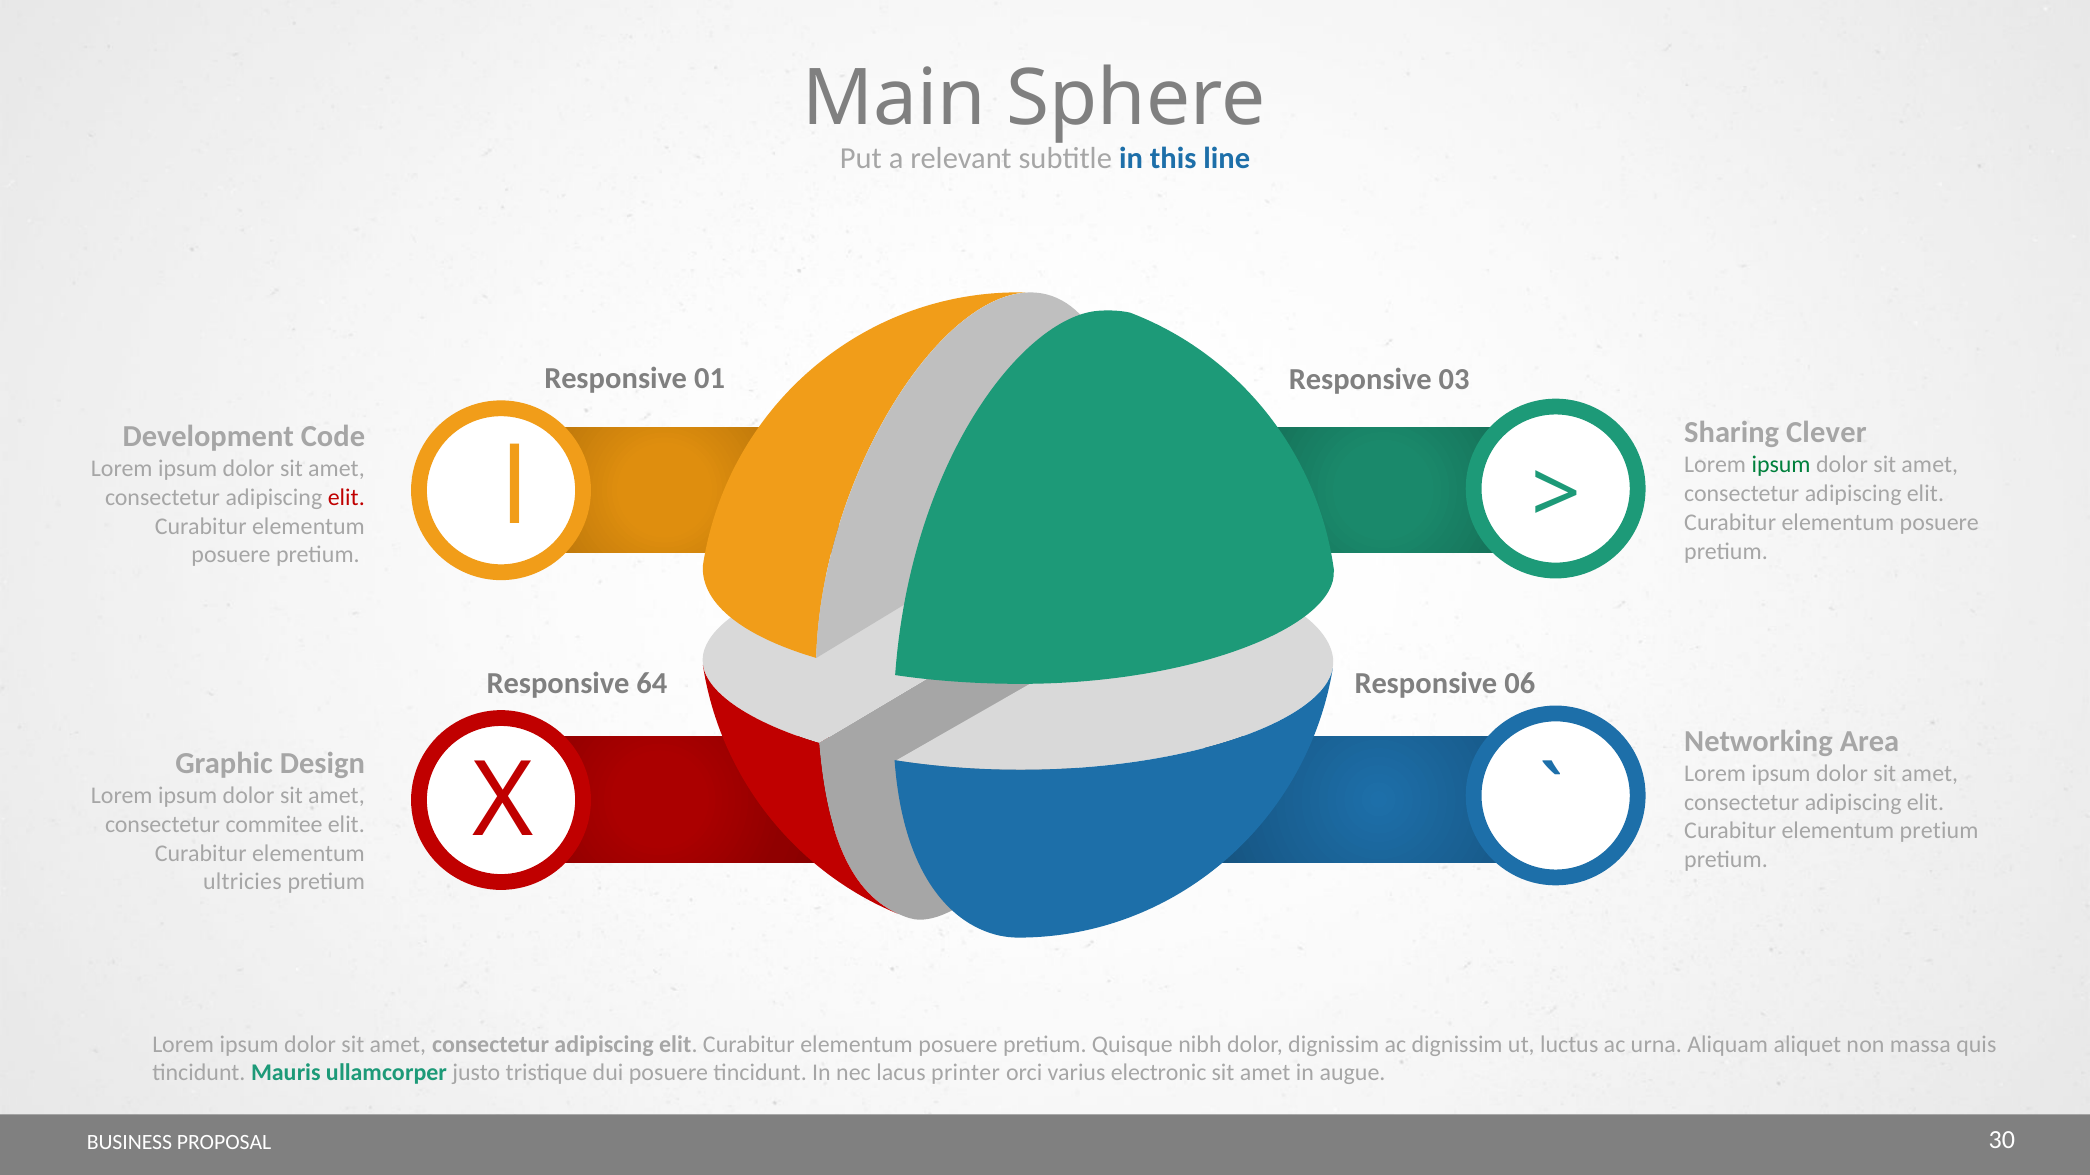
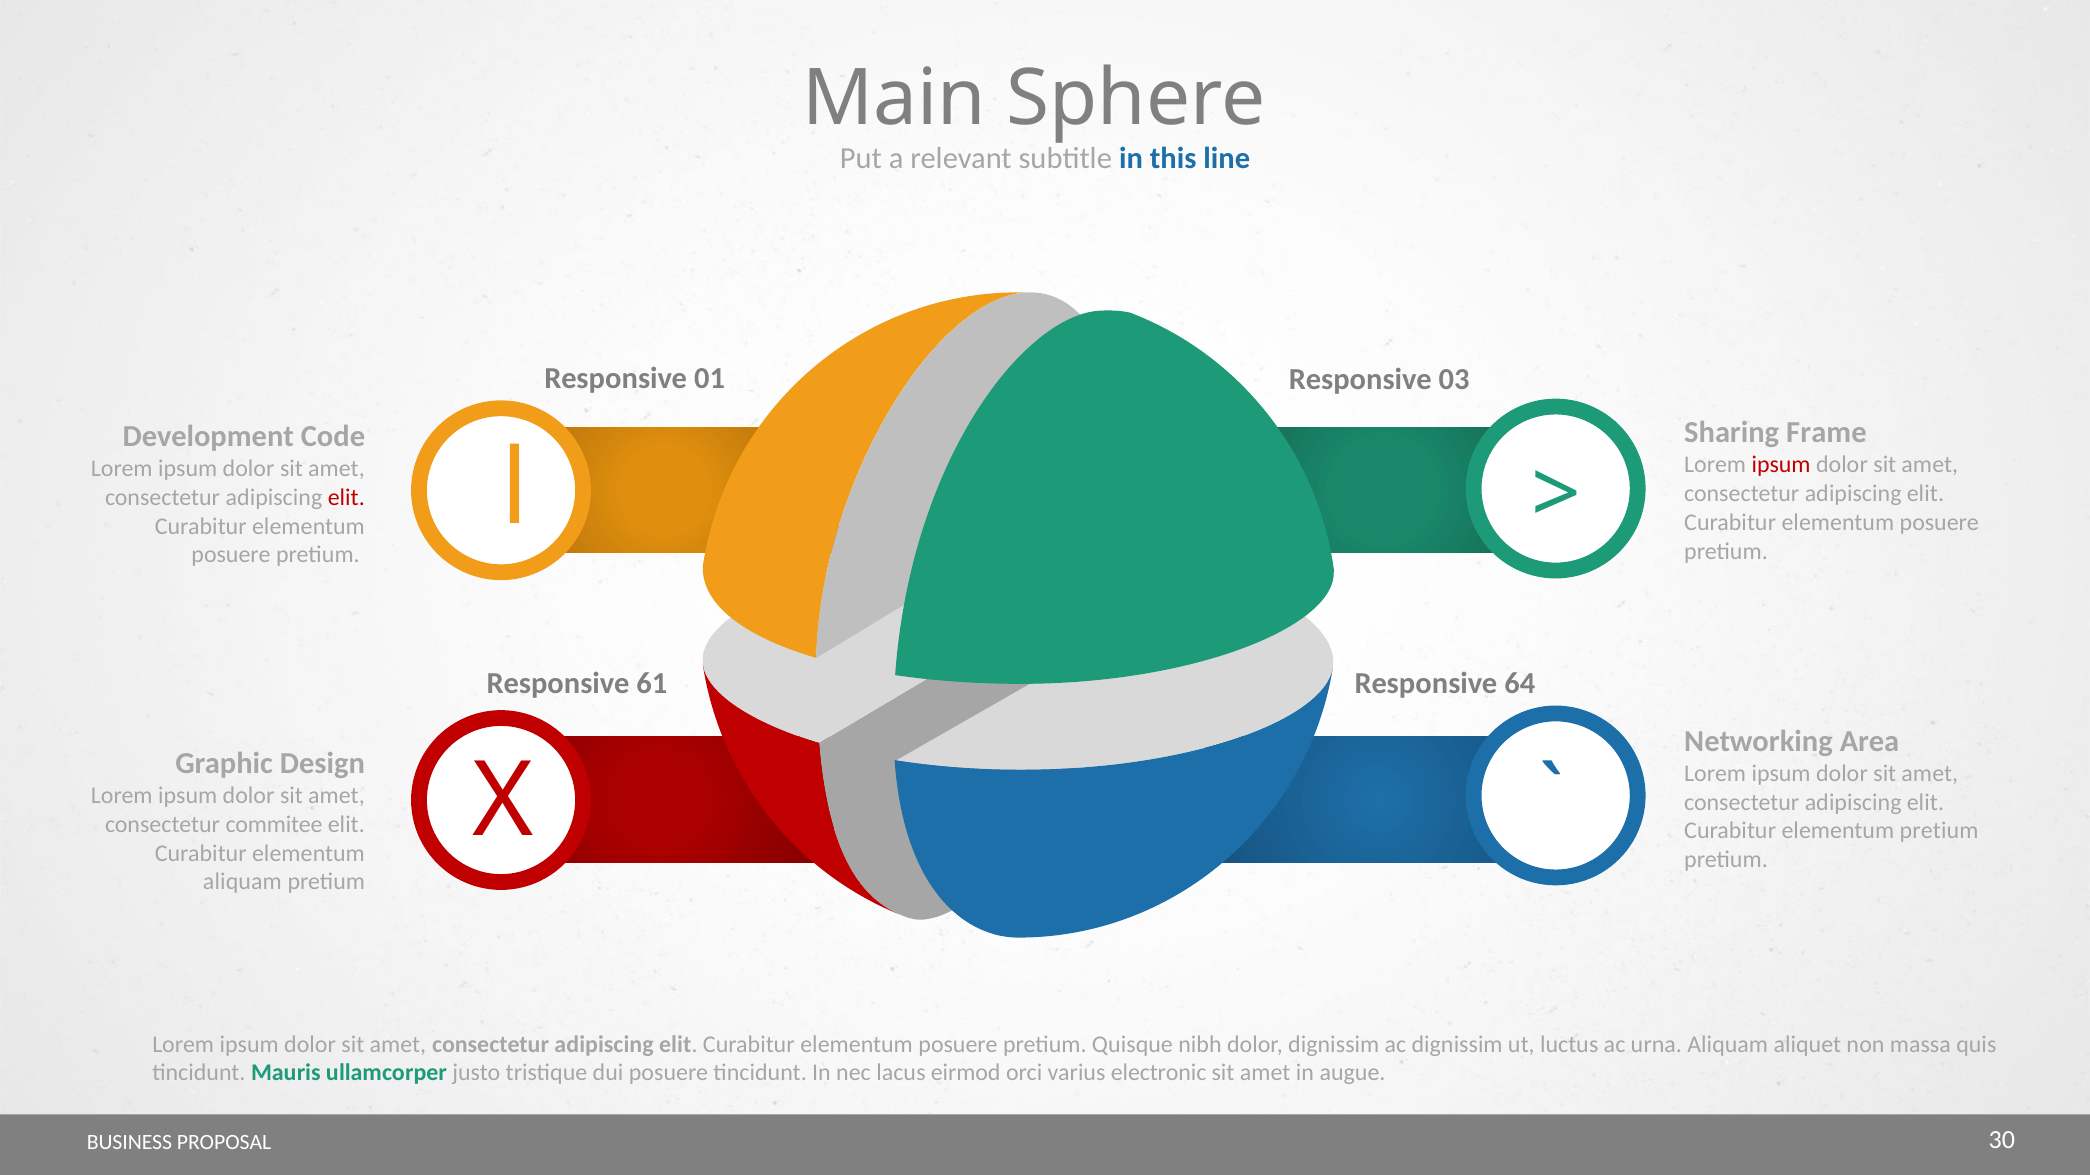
Clever: Clever -> Frame
ipsum at (1781, 465) colour: green -> red
06: 06 -> 64
64: 64 -> 61
ultricies at (242, 882): ultricies -> aliquam
printer: printer -> eirmod
